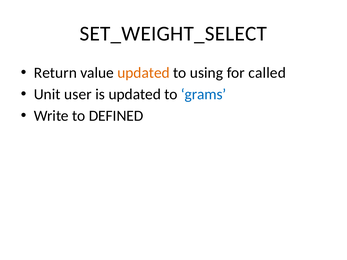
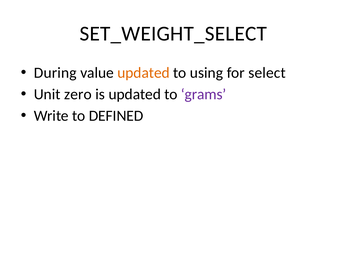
Return: Return -> During
called: called -> select
user: user -> zero
grams colour: blue -> purple
